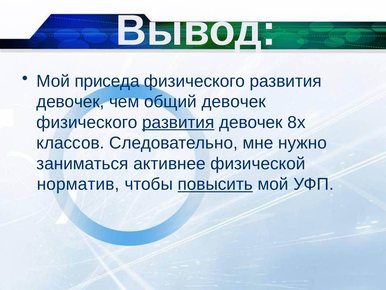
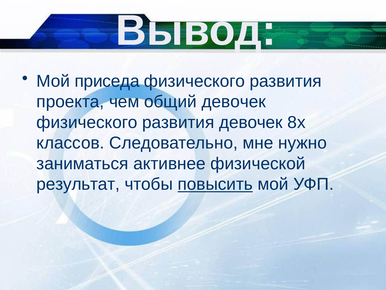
девочек at (70, 102): девочек -> проекта
развития at (178, 122) underline: present -> none
норматив: норматив -> результат
